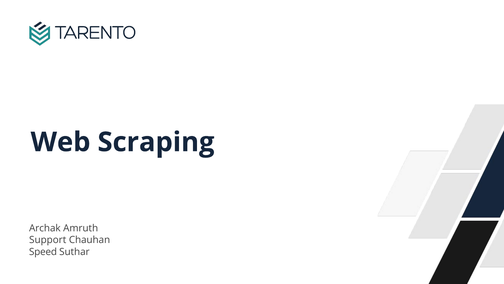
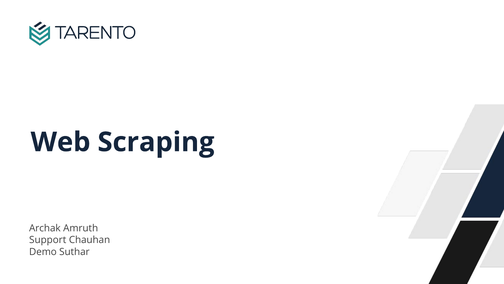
Speed: Speed -> Demo
